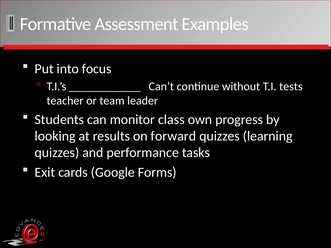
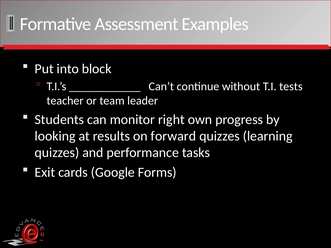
focus: focus -> block
class: class -> right
